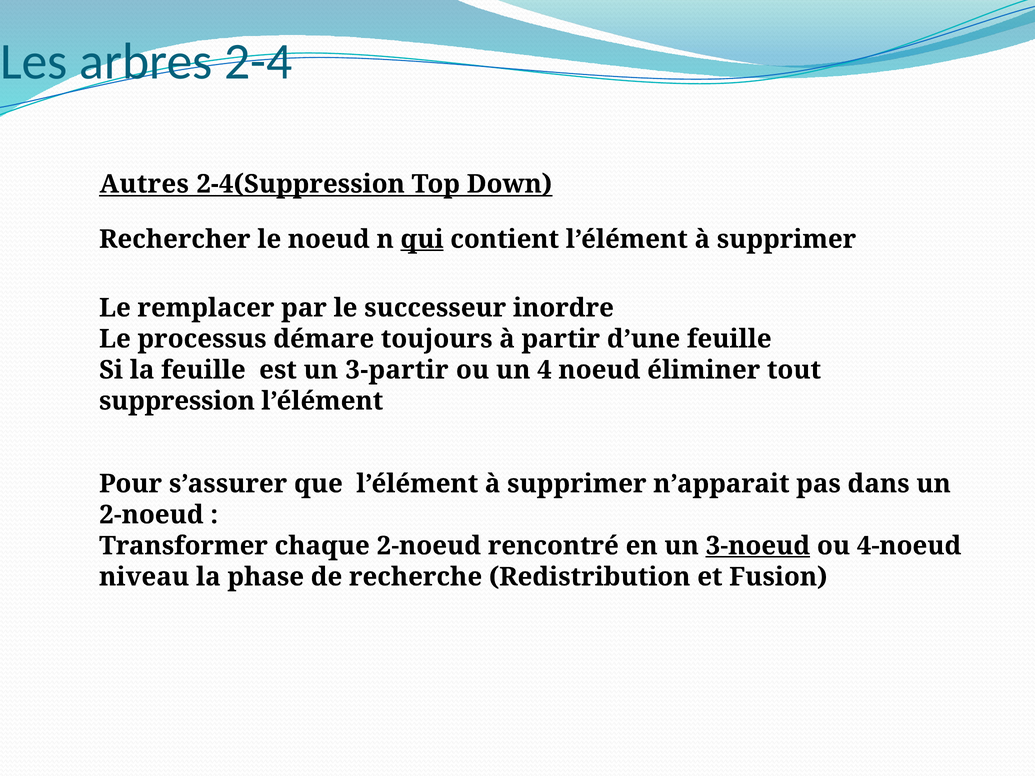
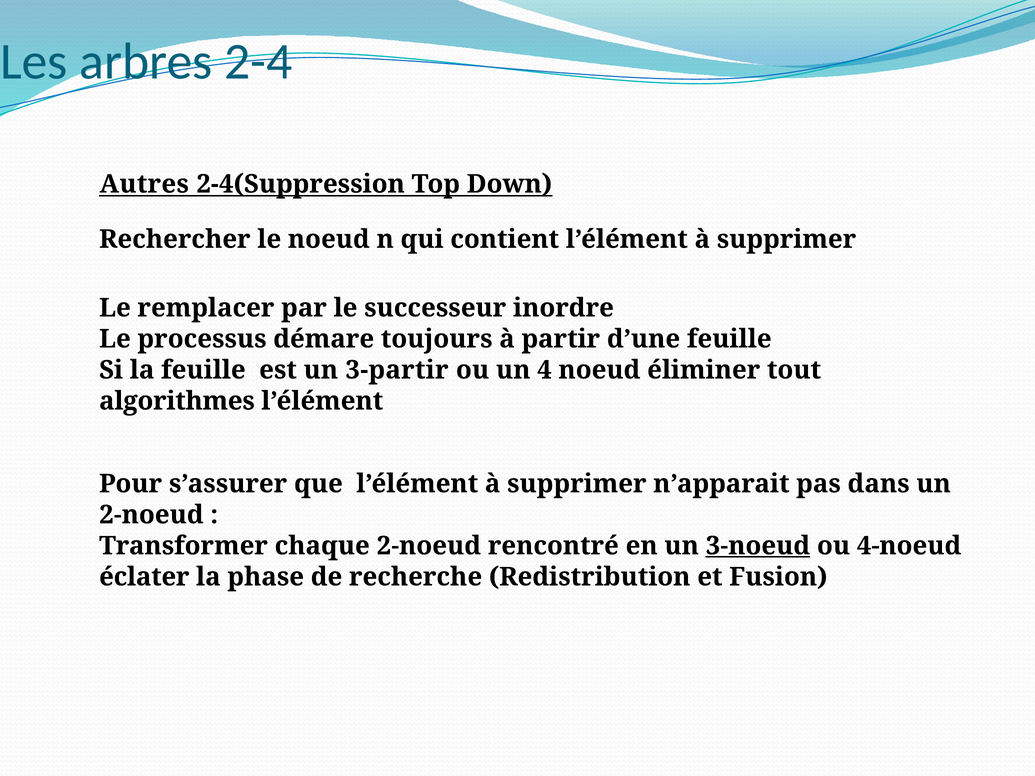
qui underline: present -> none
suppression: suppression -> algorithmes
niveau: niveau -> éclater
